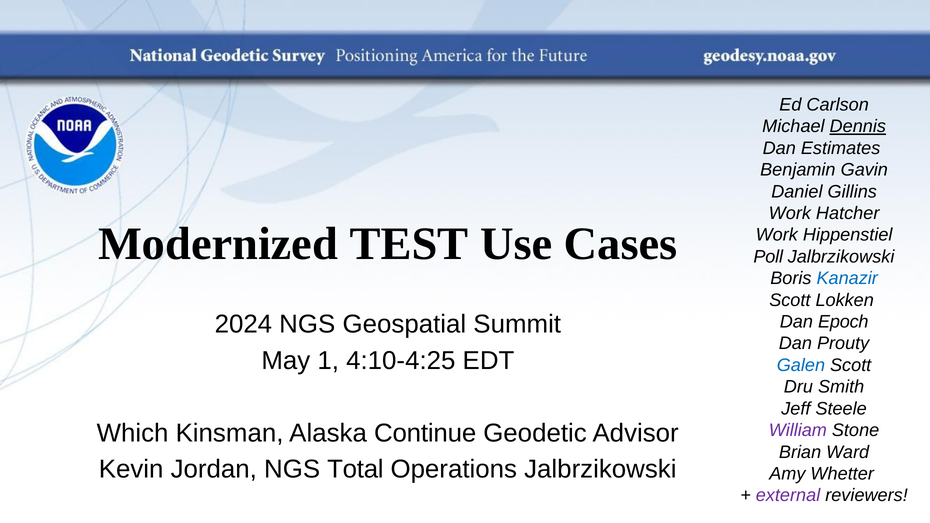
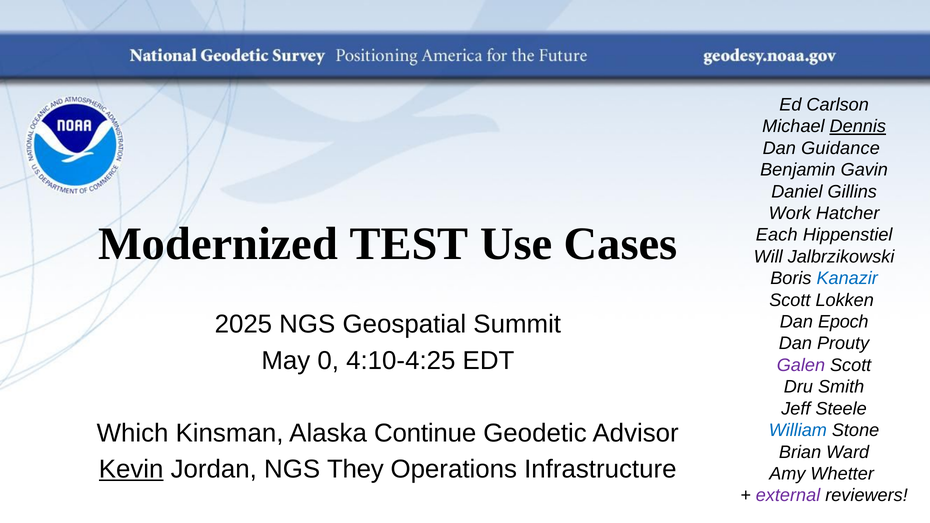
Estimates: Estimates -> Guidance
Work at (777, 235): Work -> Each
Poll: Poll -> Will
2024: 2024 -> 2025
1: 1 -> 0
Galen colour: blue -> purple
William colour: purple -> blue
Kevin underline: none -> present
Total: Total -> They
Operations Jalbrzikowski: Jalbrzikowski -> Infrastructure
